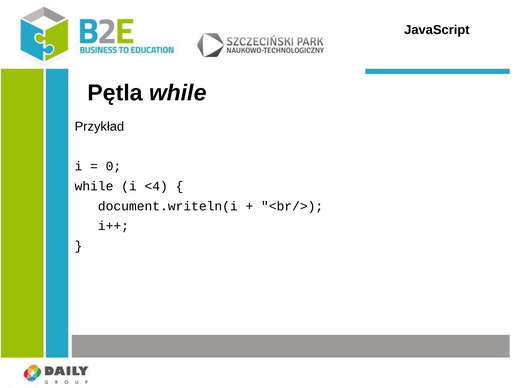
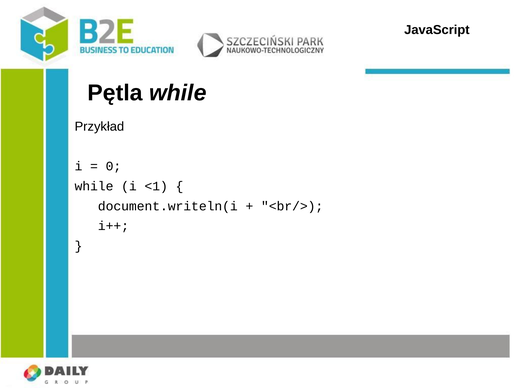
<4: <4 -> <1
